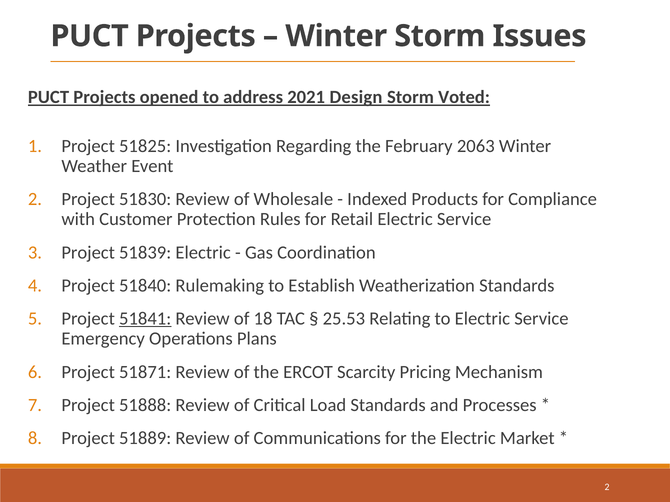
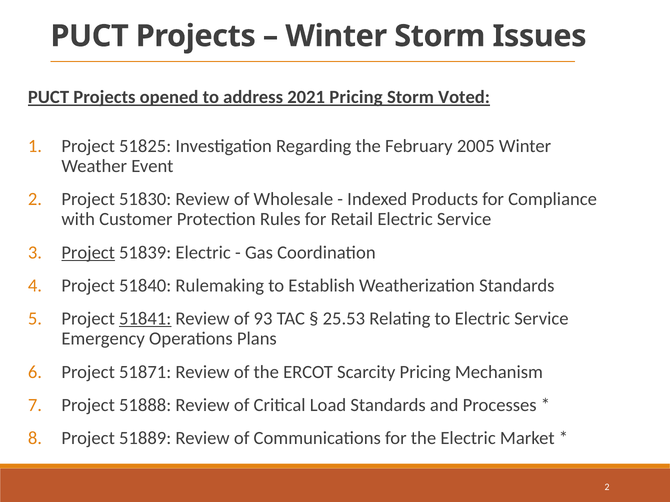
2021 Design: Design -> Pricing
2063: 2063 -> 2005
Project at (88, 253) underline: none -> present
18: 18 -> 93
